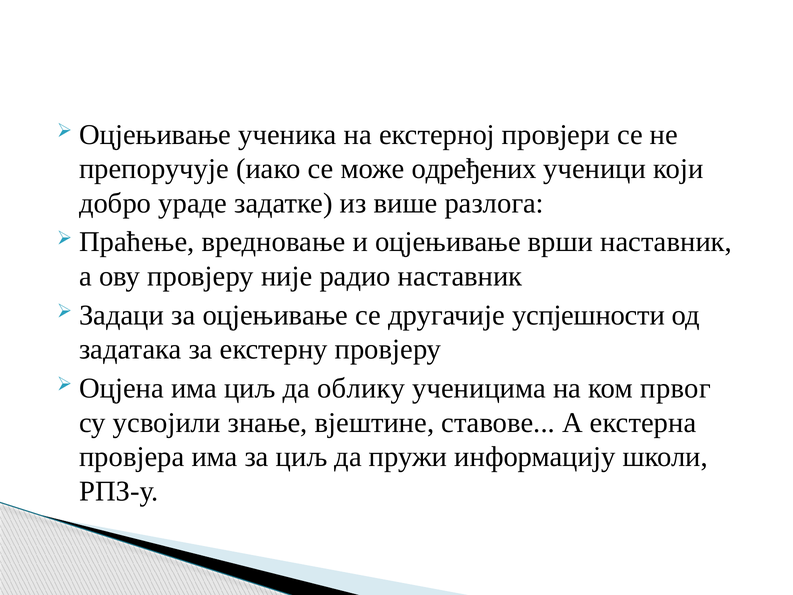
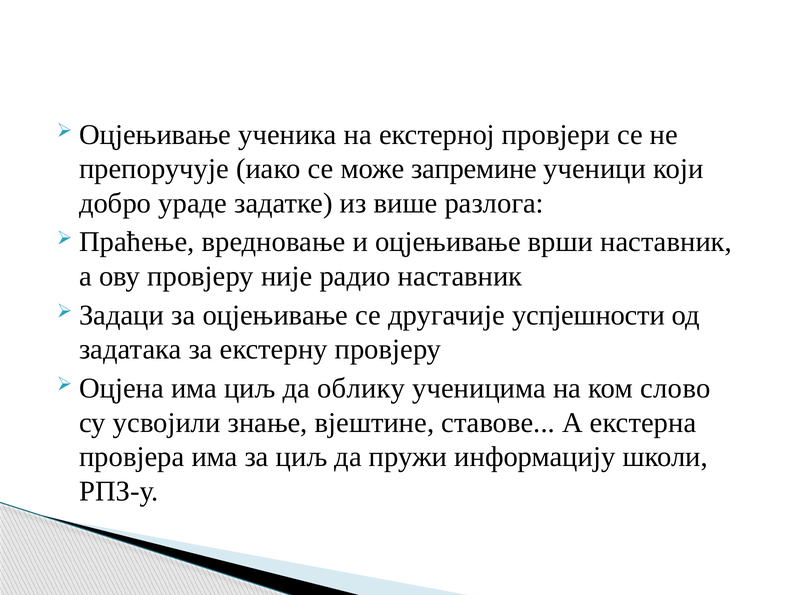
одређених: одређених -> запремине
првог: првог -> слово
